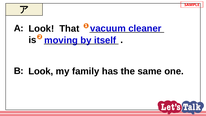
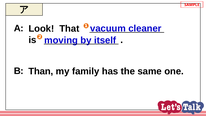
B Look: Look -> Than
